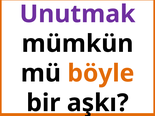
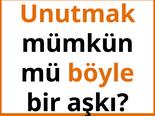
Unutmak colour: purple -> orange
